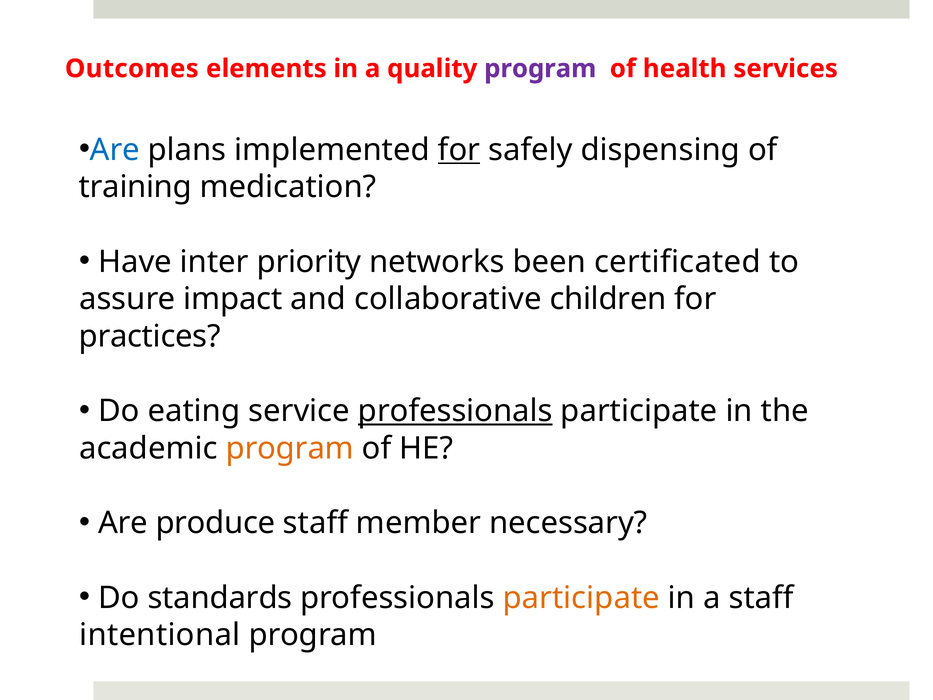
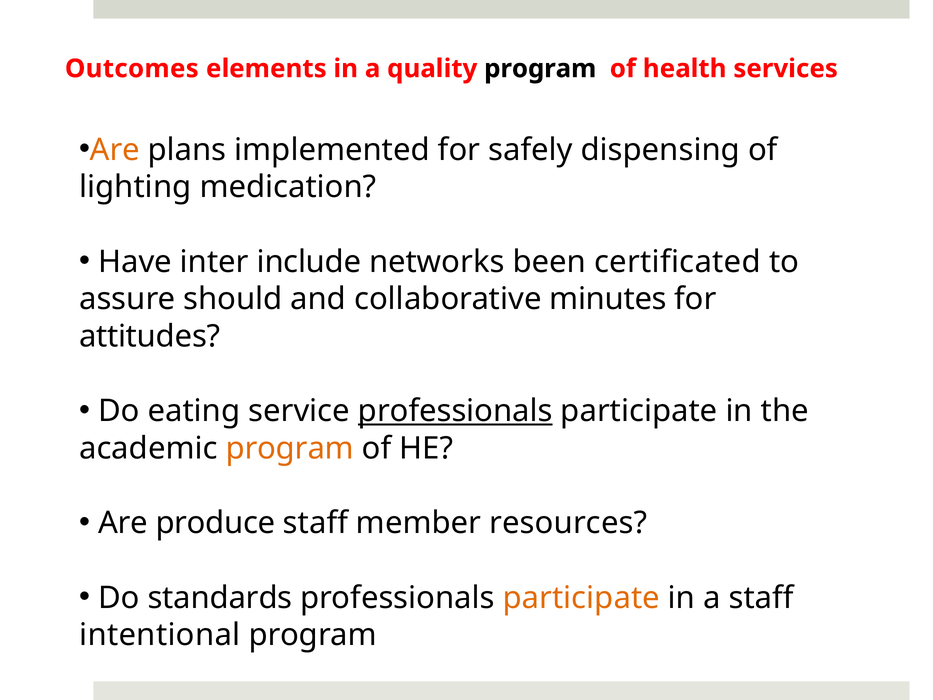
program at (540, 69) colour: purple -> black
Are at (115, 150) colour: blue -> orange
for at (459, 150) underline: present -> none
training: training -> lighting
priority: priority -> include
impact: impact -> should
children: children -> minutes
practices: practices -> attitudes
necessary: necessary -> resources
